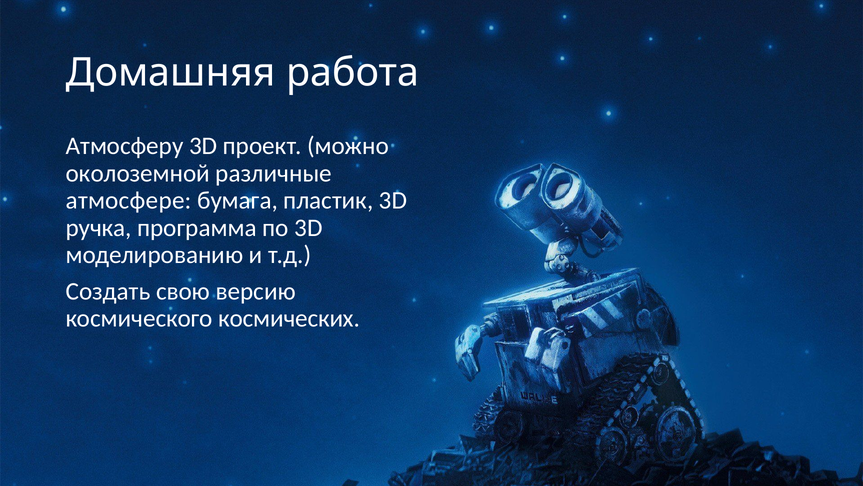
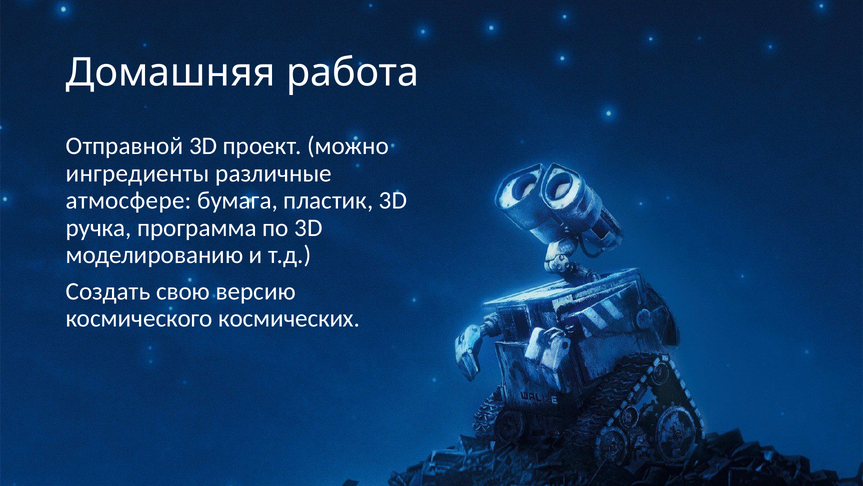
Атмосферу: Атмосферу -> Отправной
околоземной: околоземной -> ингредиенты
